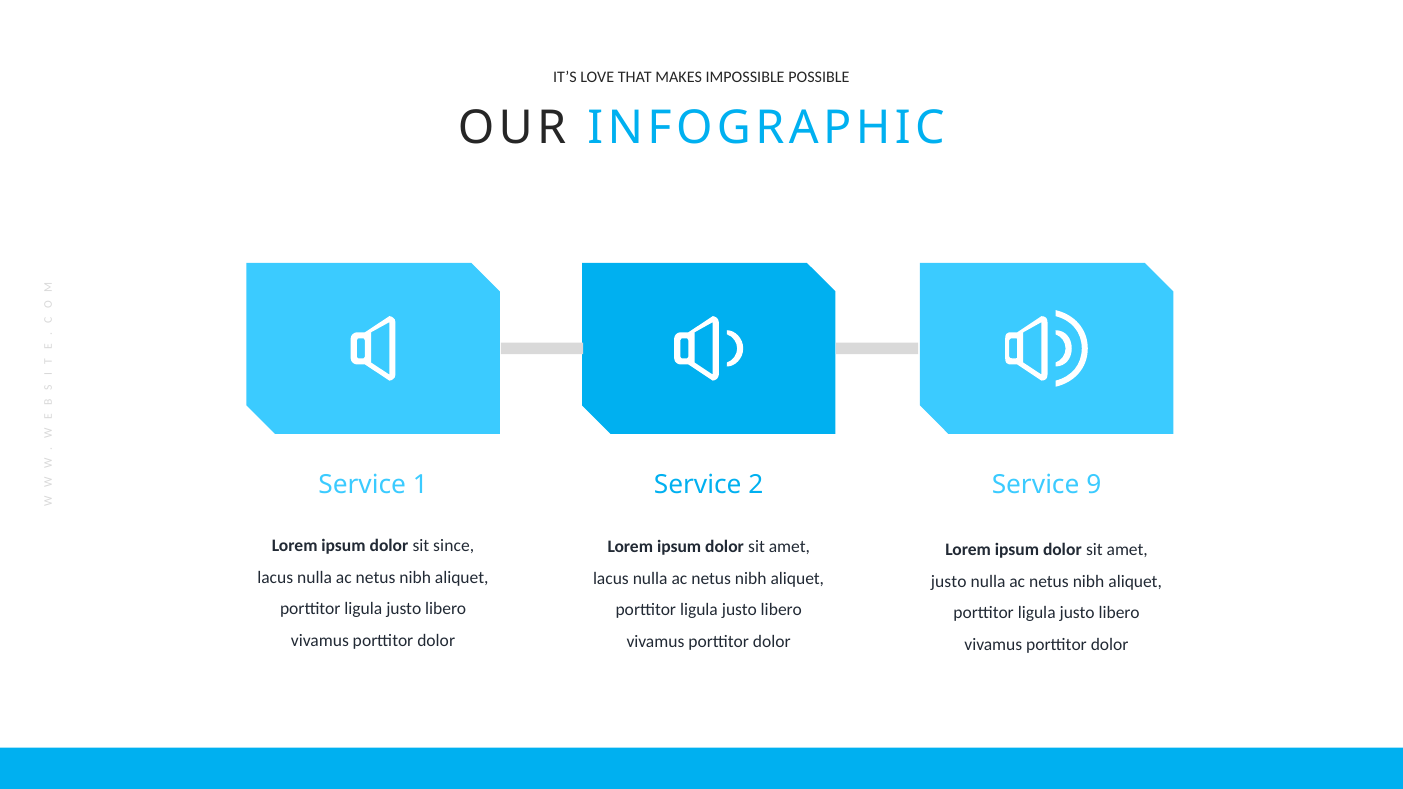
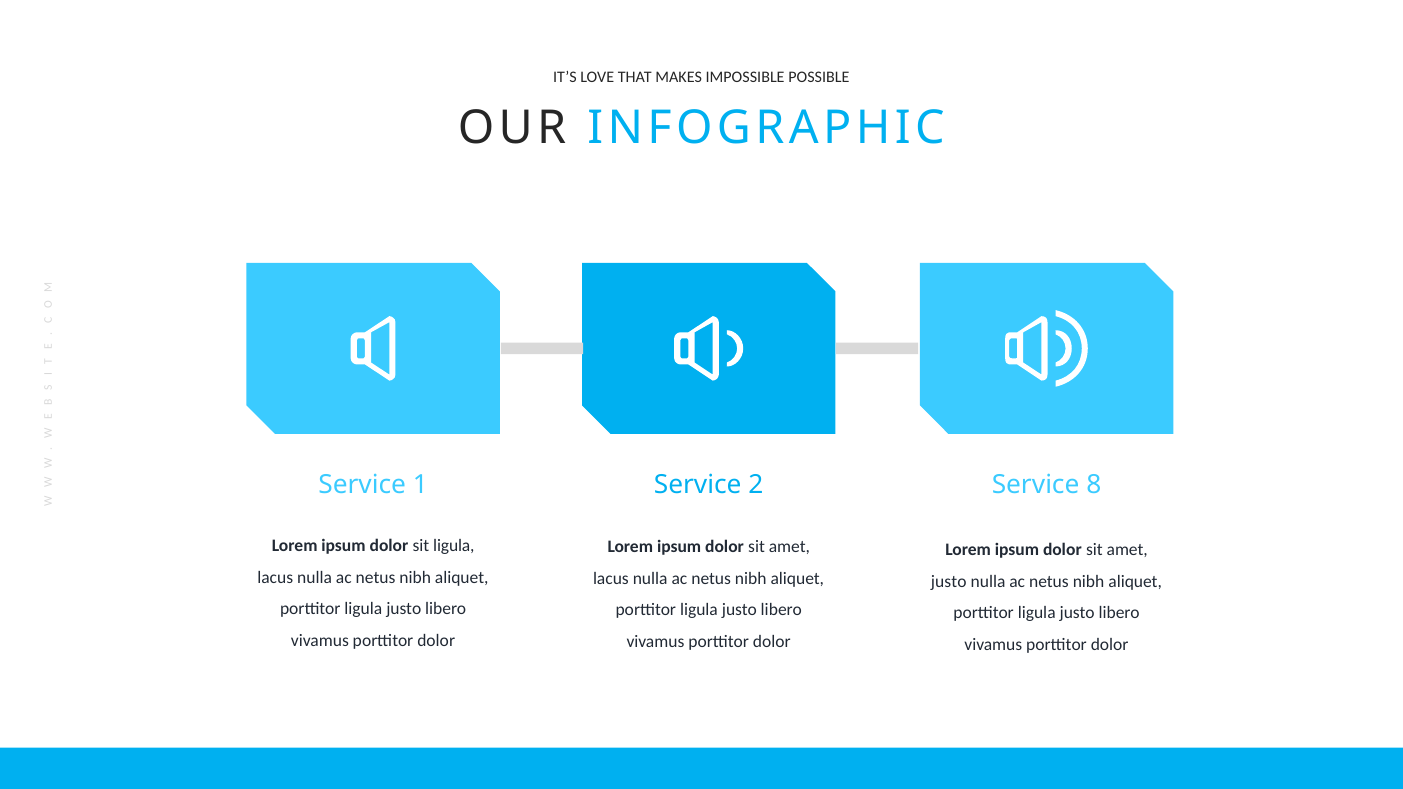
9: 9 -> 8
sit since: since -> ligula
